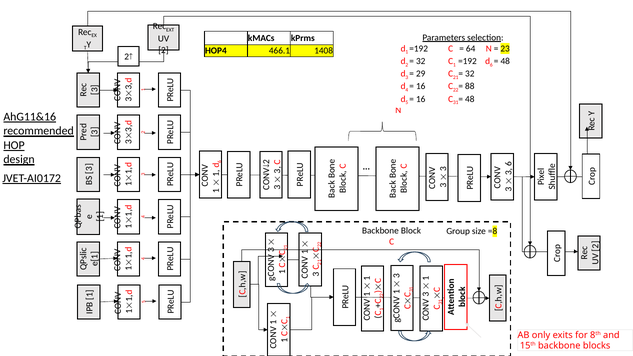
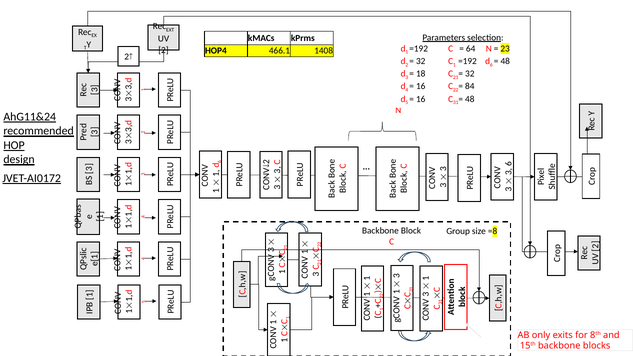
29: 29 -> 18
88: 88 -> 84
AhG11&16: AhG11&16 -> AhG11&24
